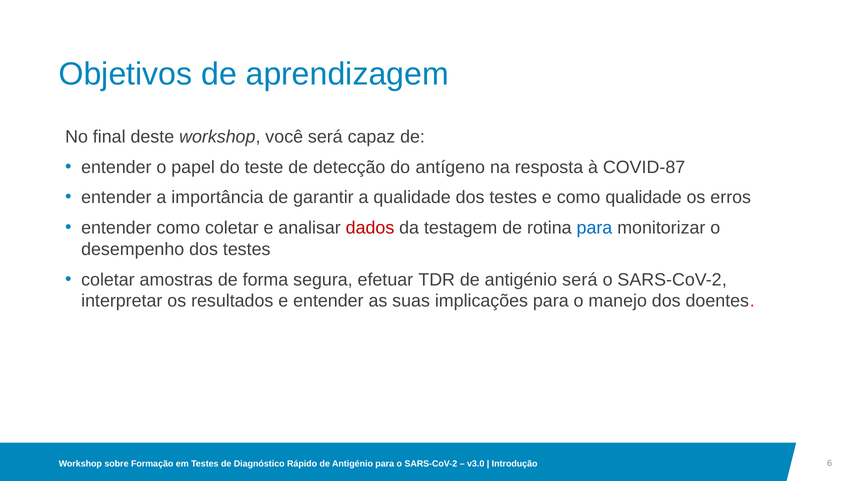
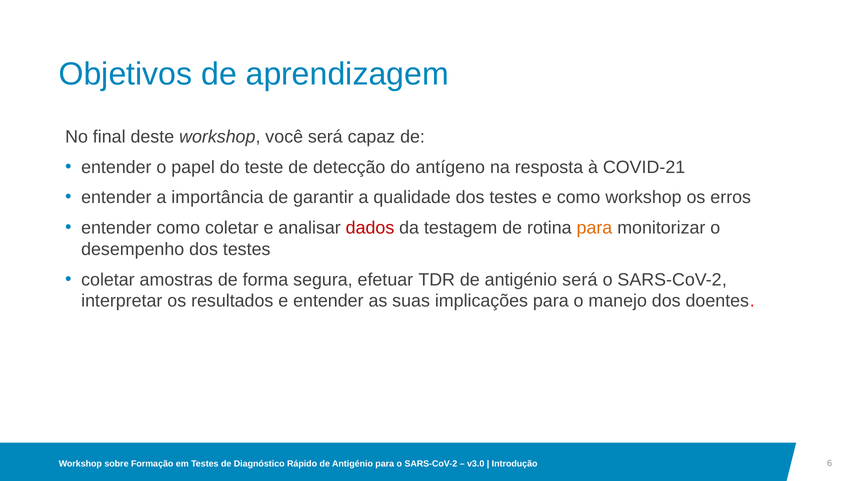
COVID-87: COVID-87 -> COVID-21
como qualidade: qualidade -> workshop
para at (594, 228) colour: blue -> orange
